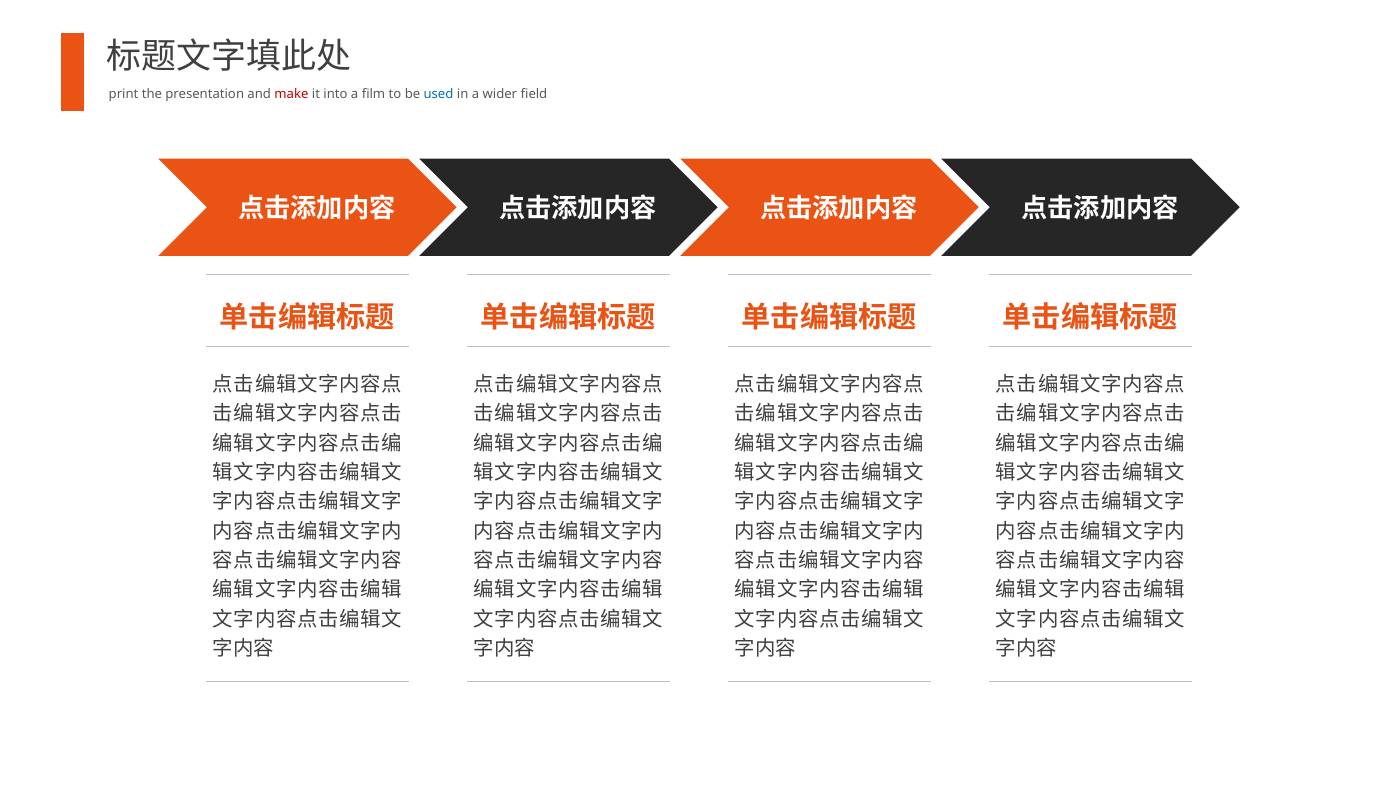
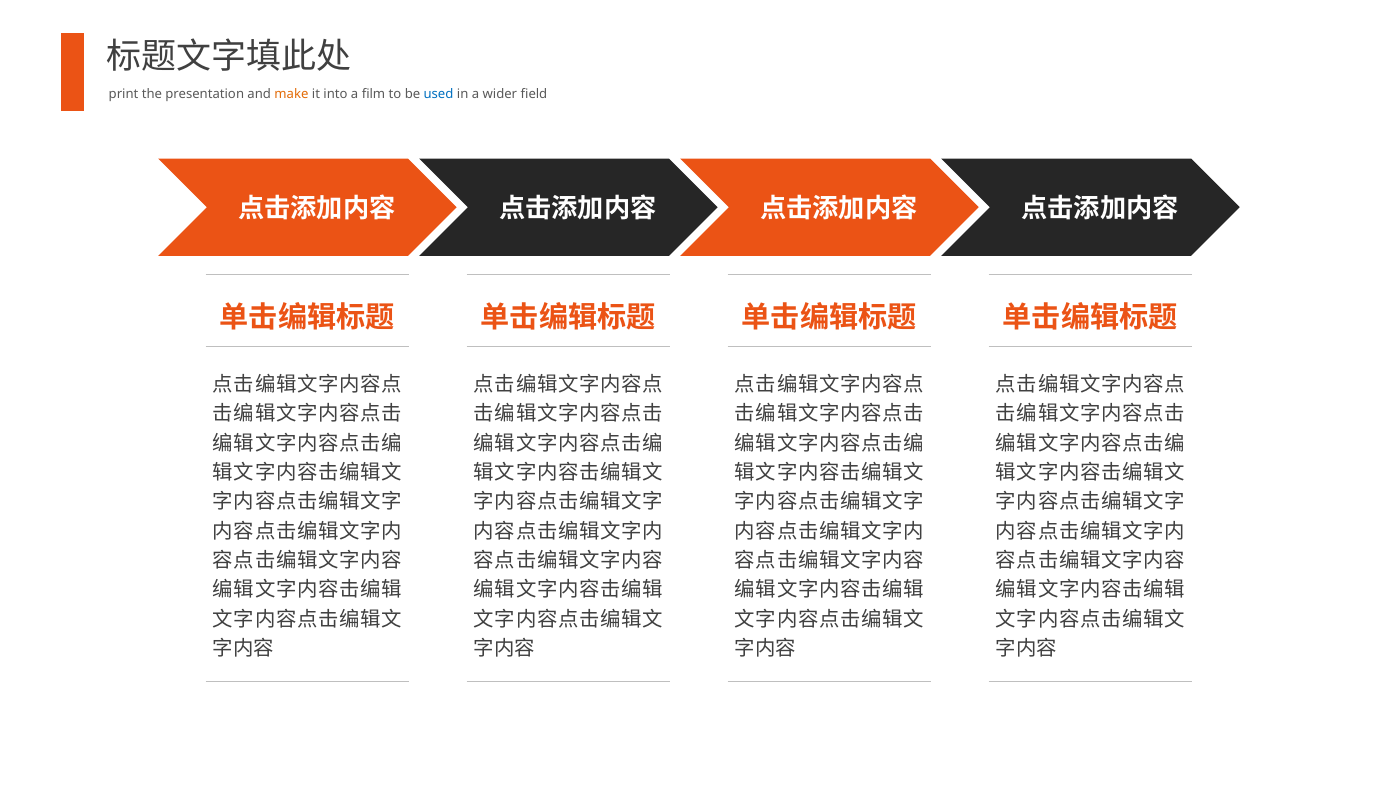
make colour: red -> orange
